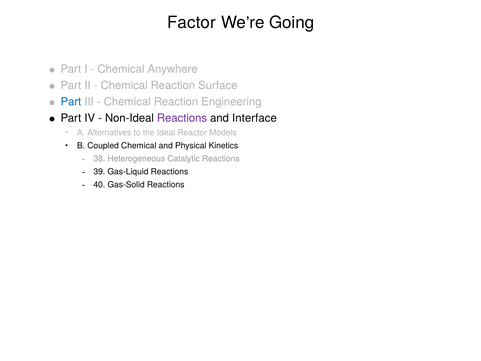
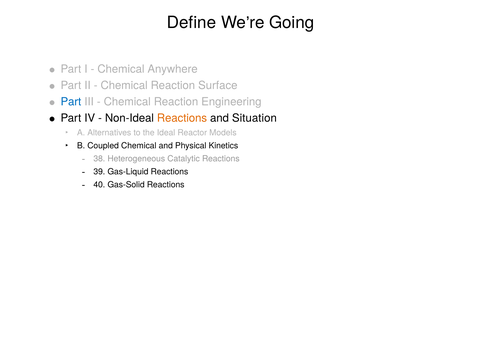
Factor: Factor -> Define
Reactions at (182, 118) colour: purple -> orange
Interface: Interface -> Situation
